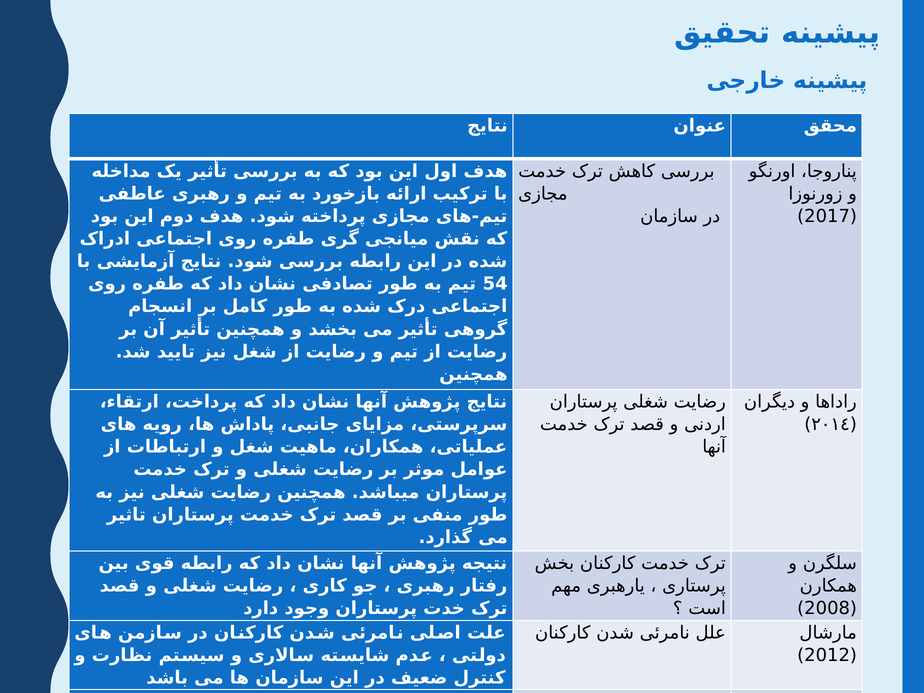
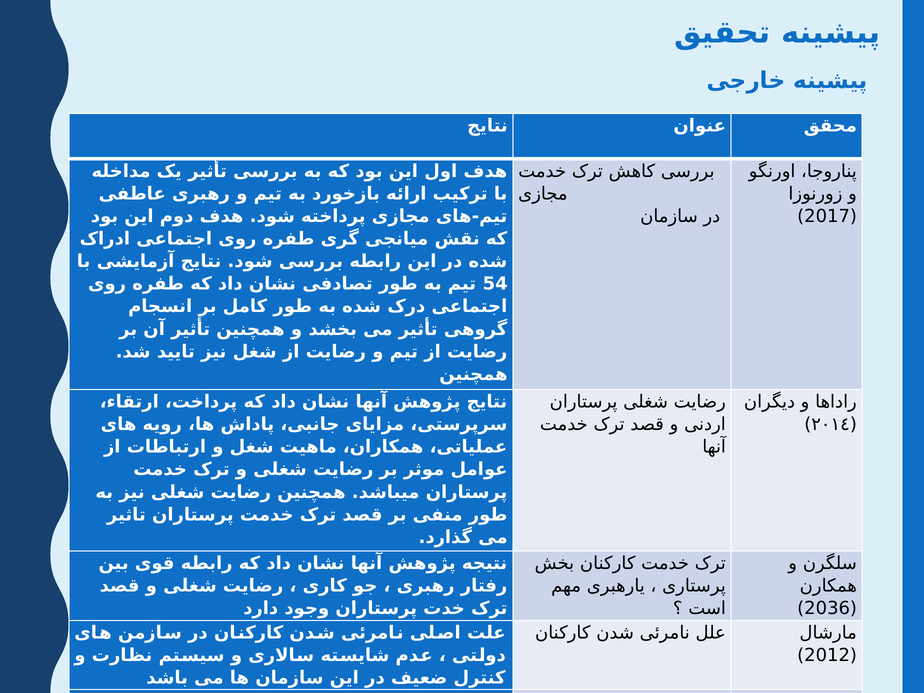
2008: 2008 -> 2036
